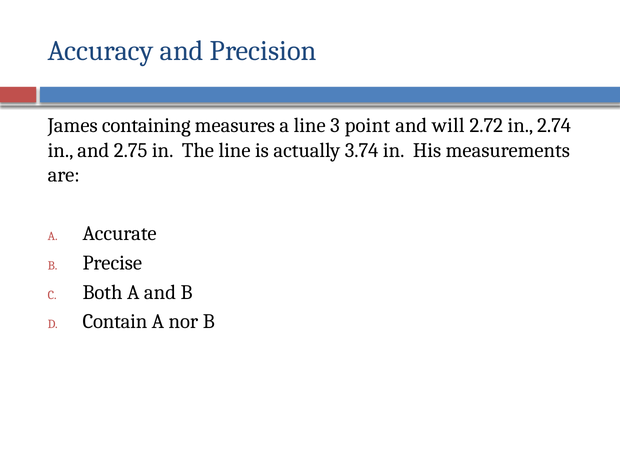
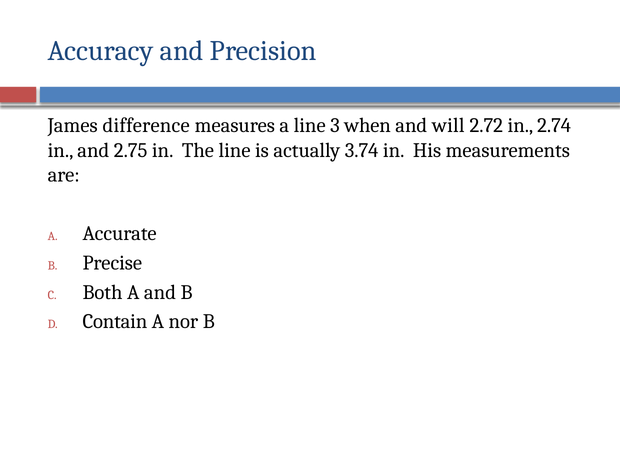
containing: containing -> difference
point: point -> when
